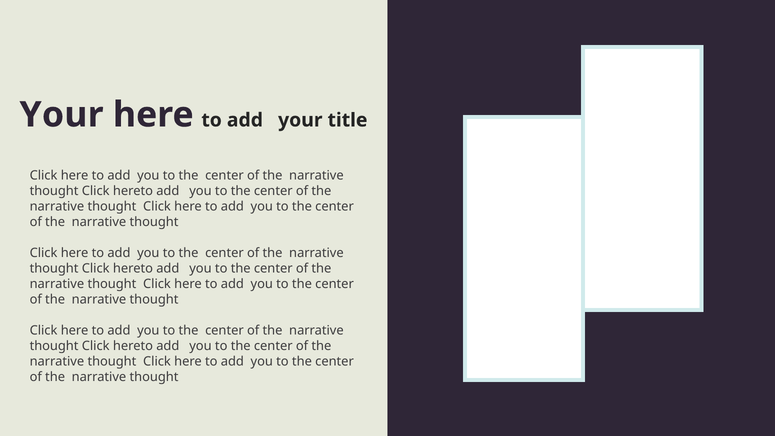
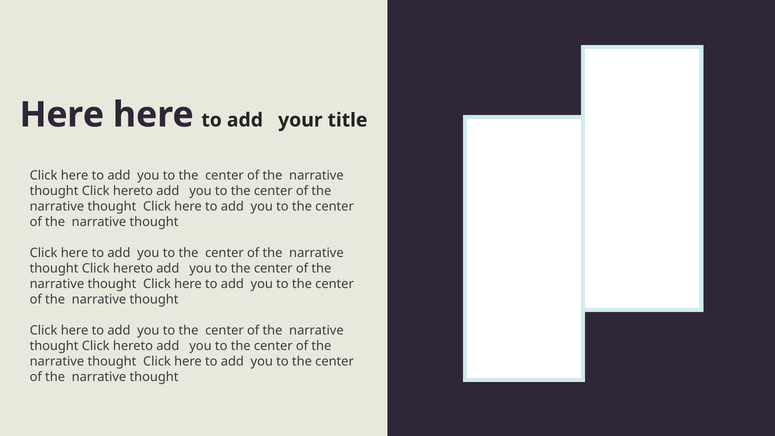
Your at (61, 115): Your -> Here
